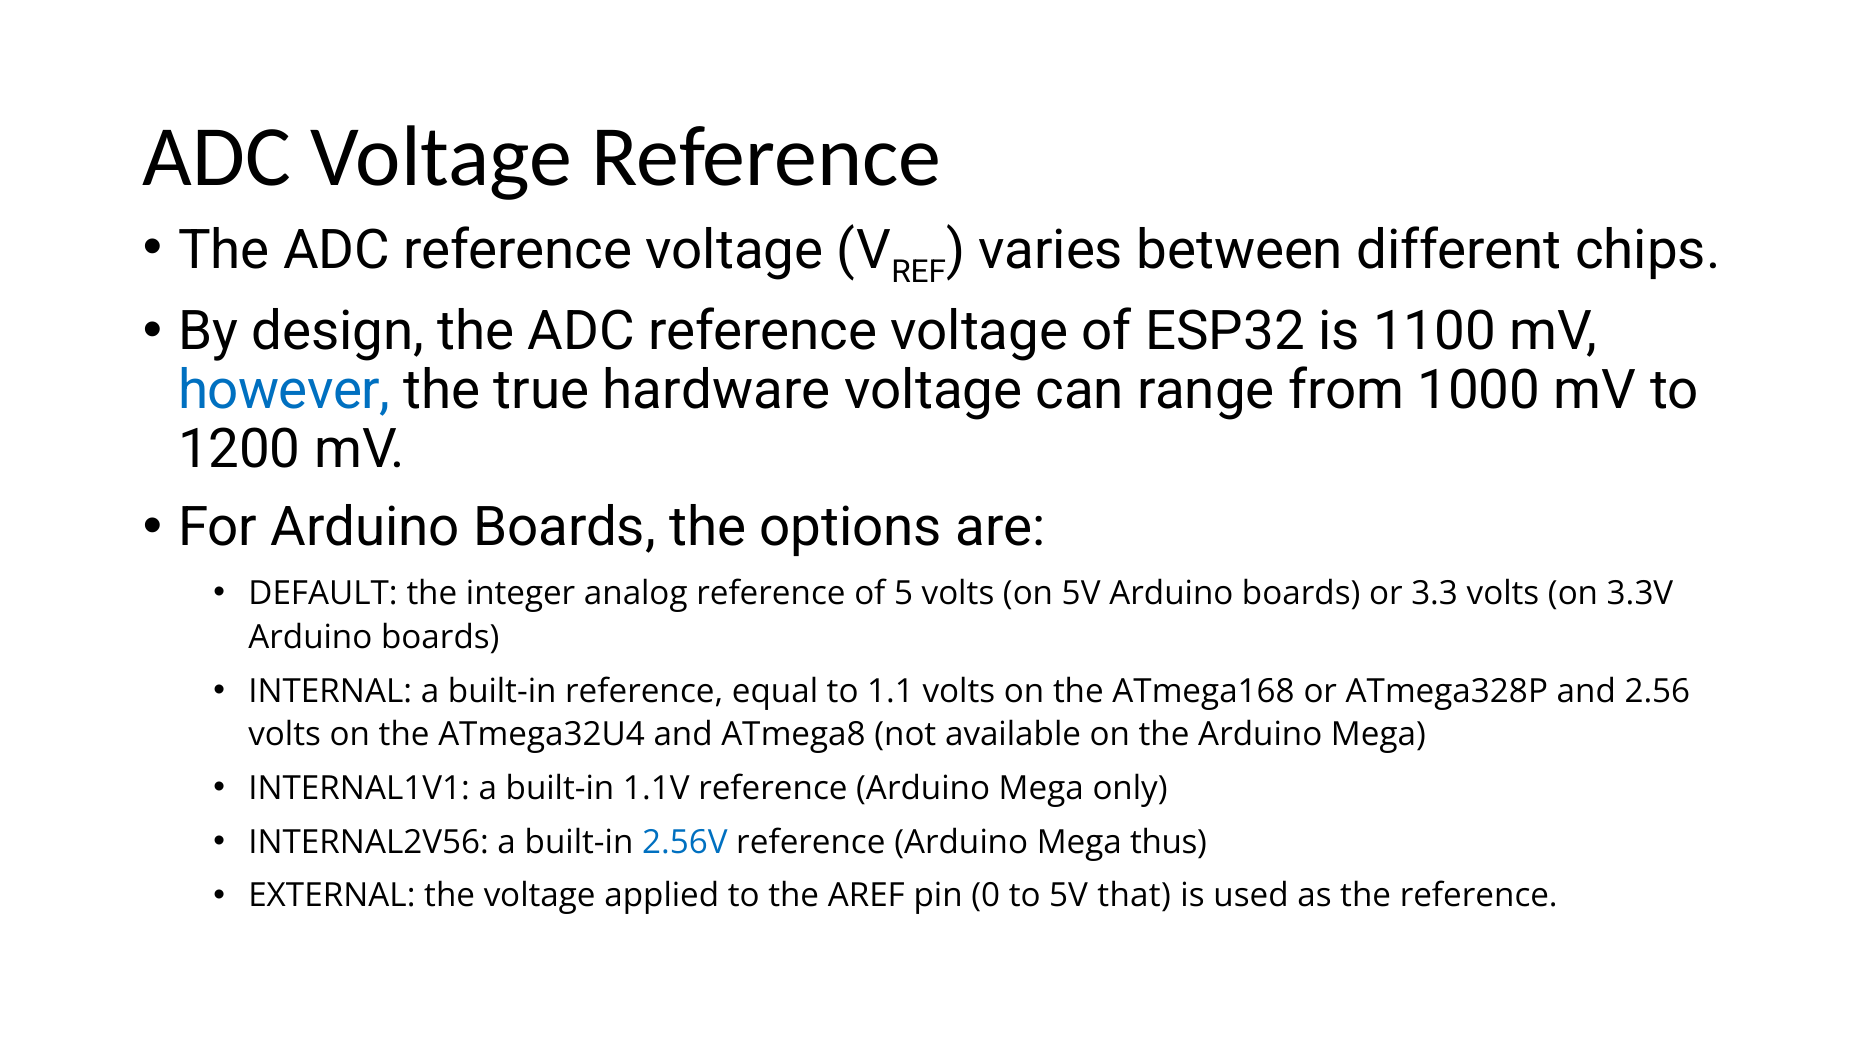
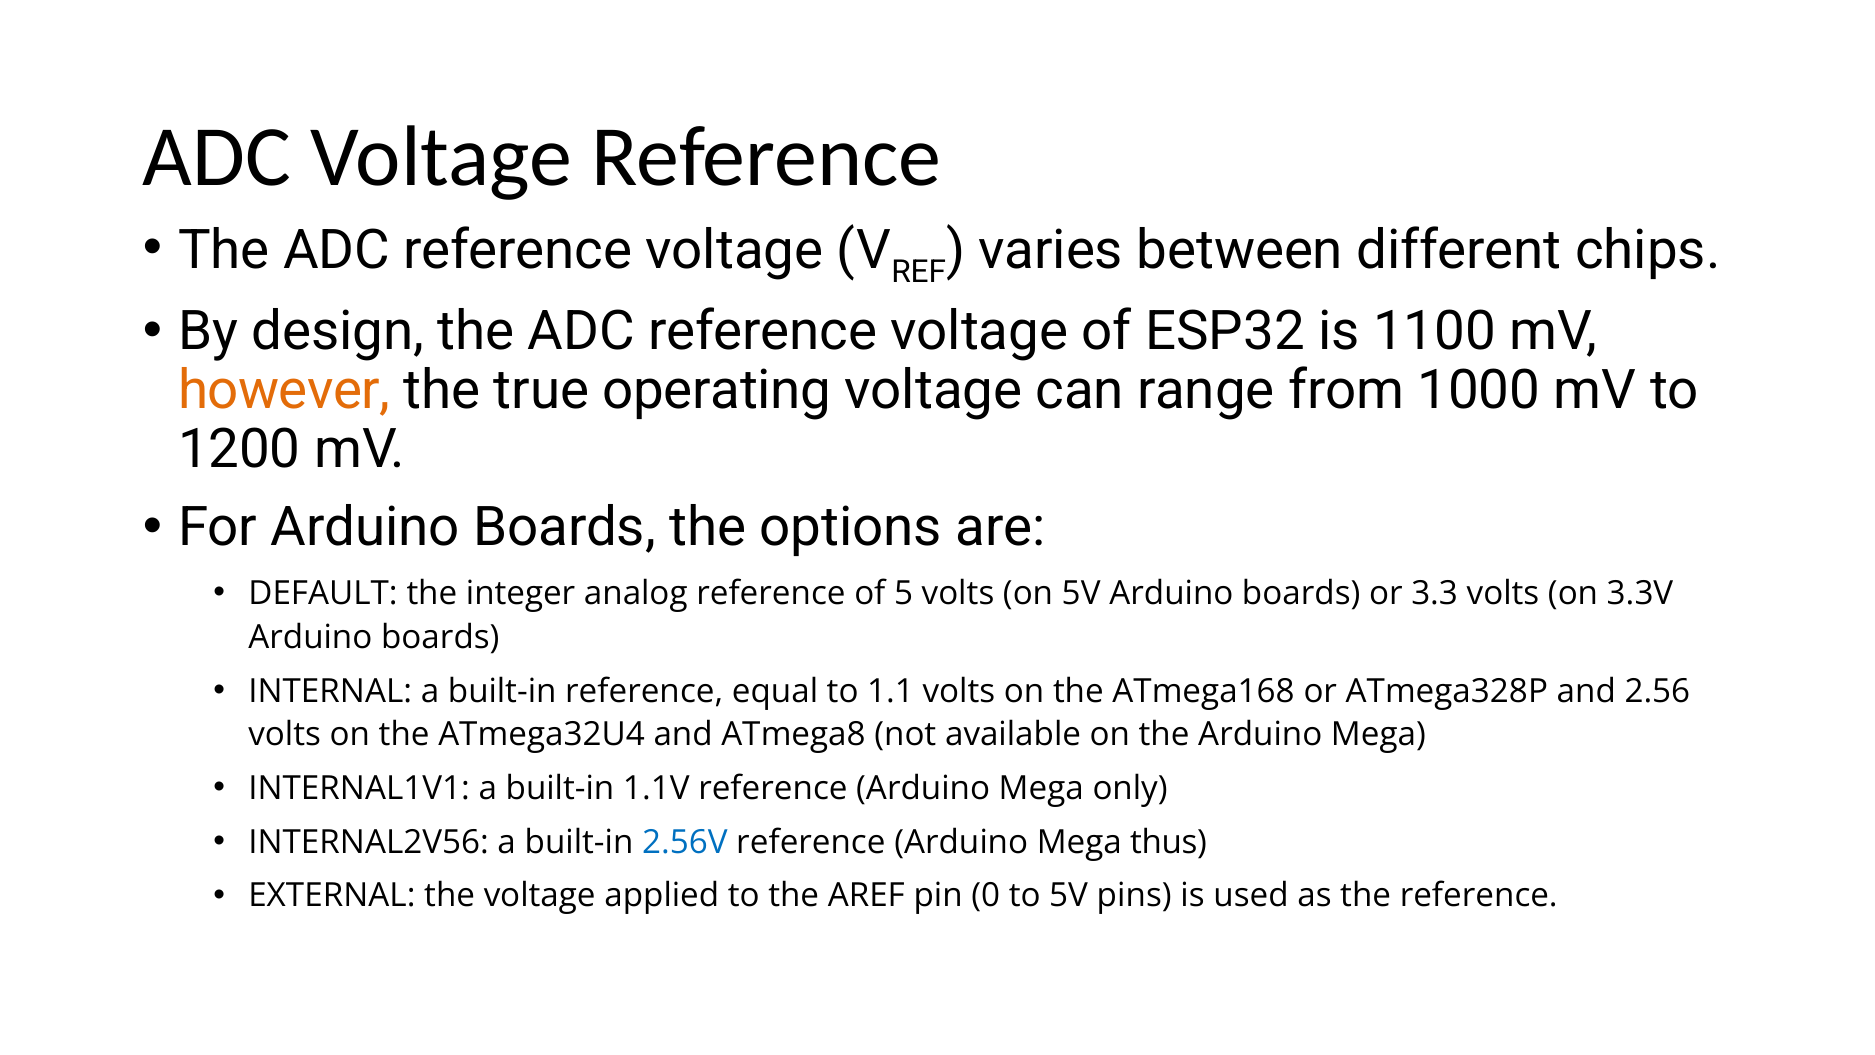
however colour: blue -> orange
hardware: hardware -> operating
that: that -> pins
